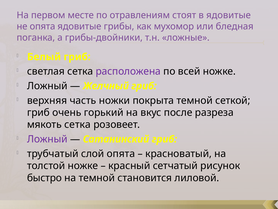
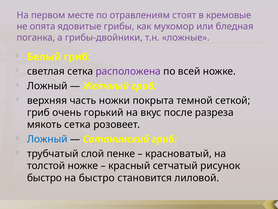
в ядовитые: ядовитые -> кремовые
Ложный at (47, 139) colour: purple -> blue
слой опята: опята -> пенке
на темной: темной -> быстро
